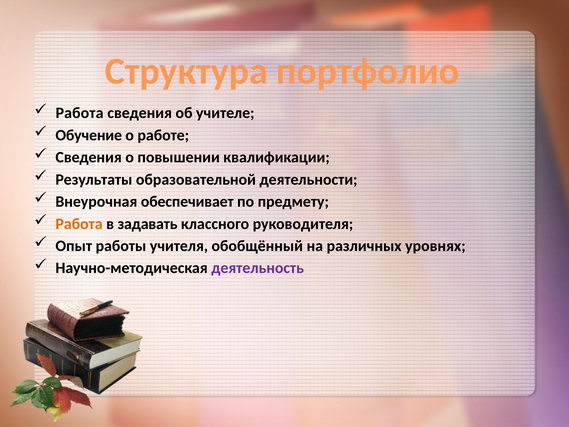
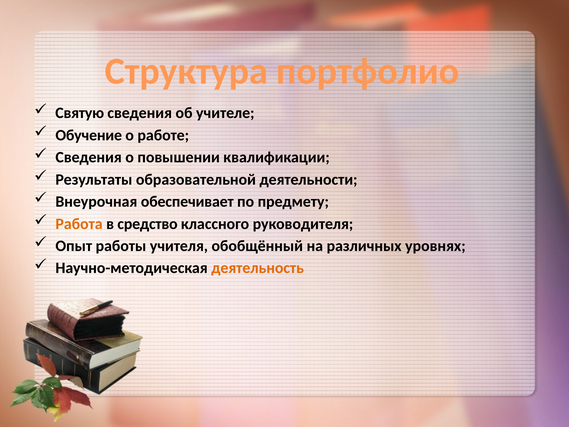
Работа at (80, 113): Работа -> Святую
задавать: задавать -> средство
деятельность colour: purple -> orange
